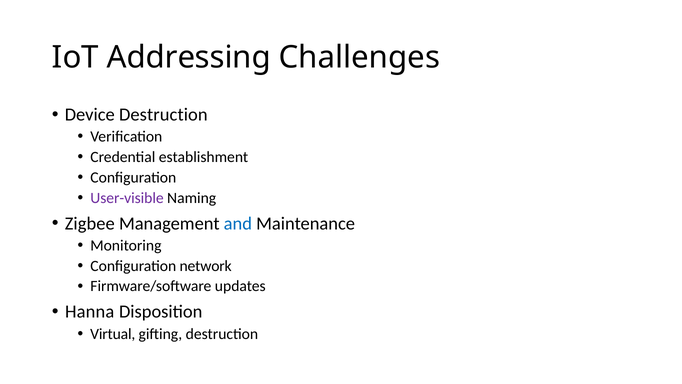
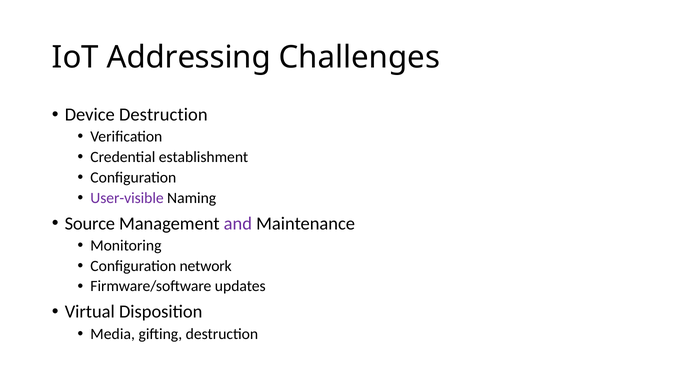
Zigbee: Zigbee -> Source
and colour: blue -> purple
Hanna: Hanna -> Virtual
Virtual: Virtual -> Media
